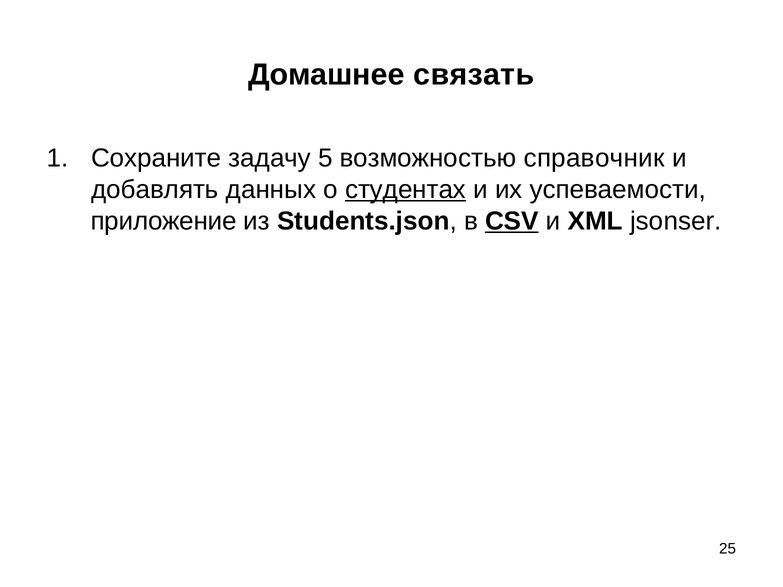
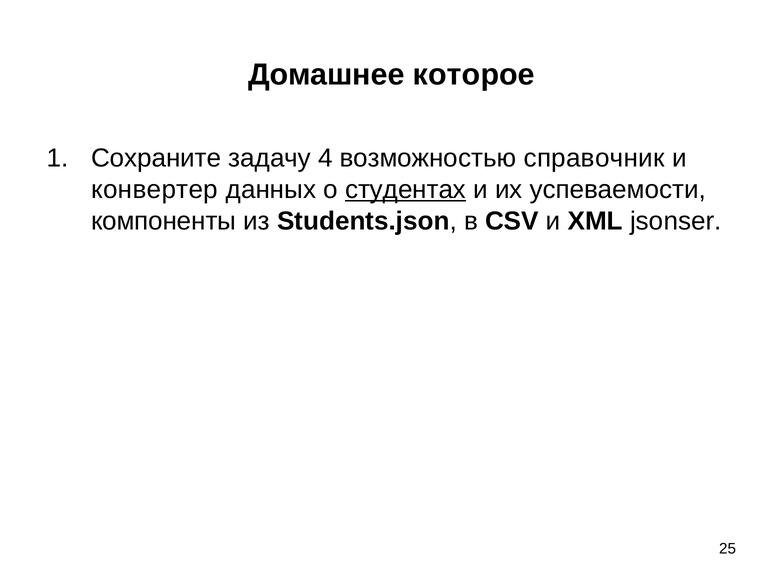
связать: связать -> которое
5: 5 -> 4
добавлять: добавлять -> конвертер
приложение: приложение -> компоненты
CSV underline: present -> none
